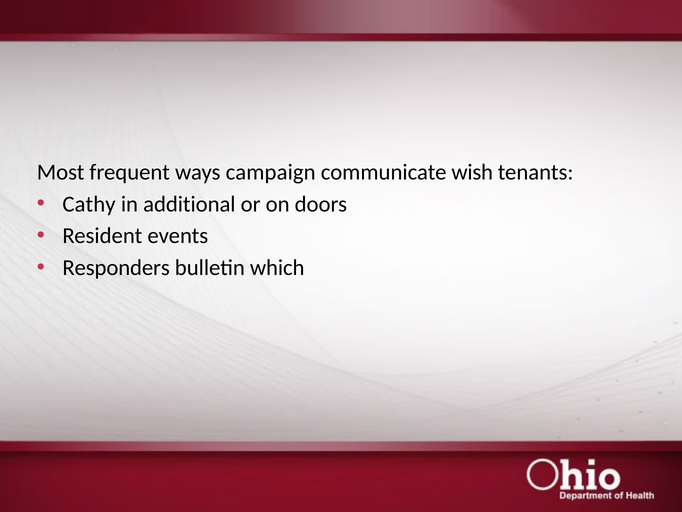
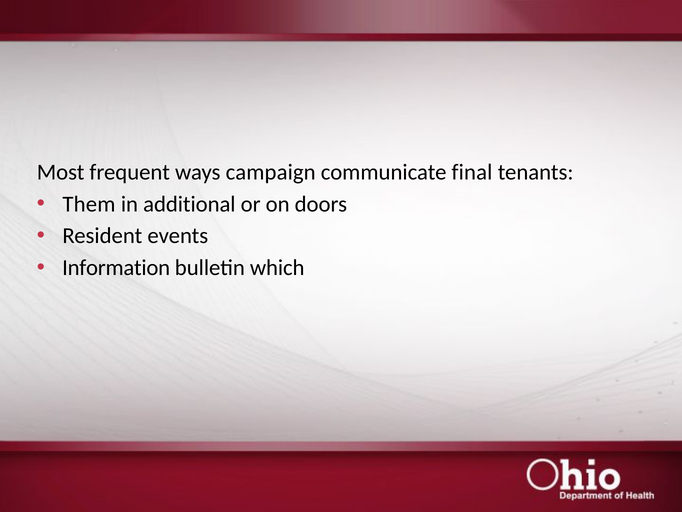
wish: wish -> final
Cathy: Cathy -> Them
Responders: Responders -> Information
